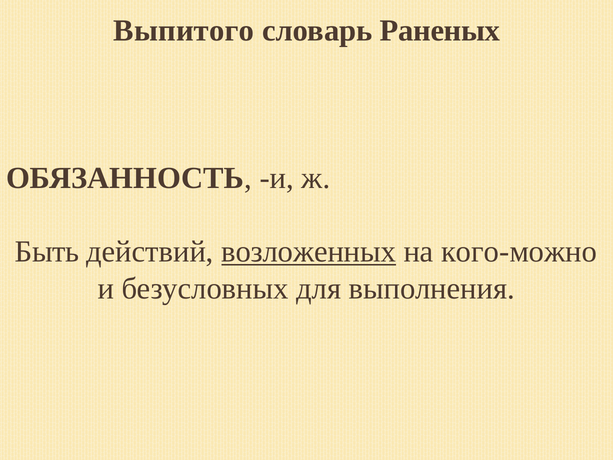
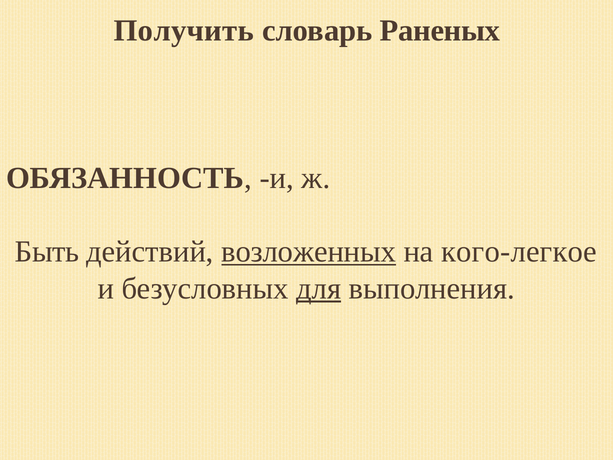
Выпитого: Выпитого -> Получить
кого-можно: кого-можно -> кого-легкое
для underline: none -> present
